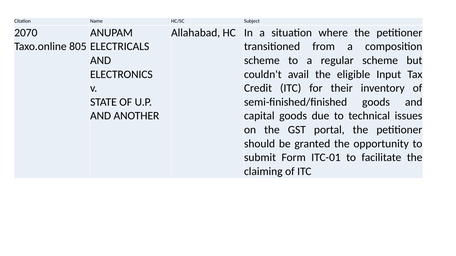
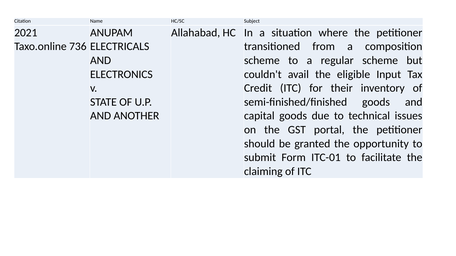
2070: 2070 -> 2021
805: 805 -> 736
